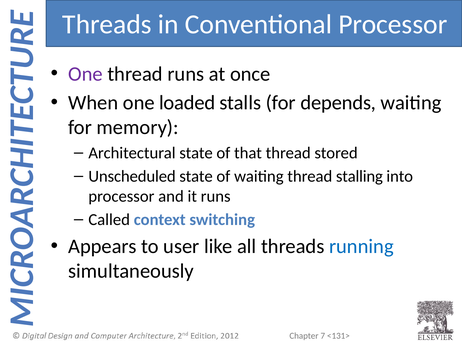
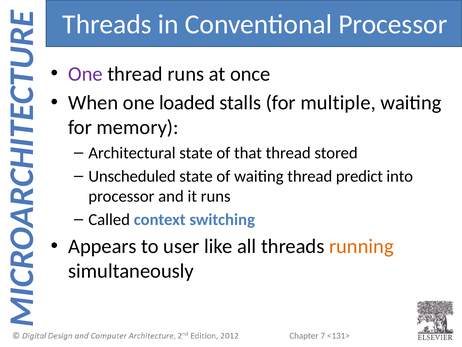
depends: depends -> multiple
stalling: stalling -> predict
running colour: blue -> orange
